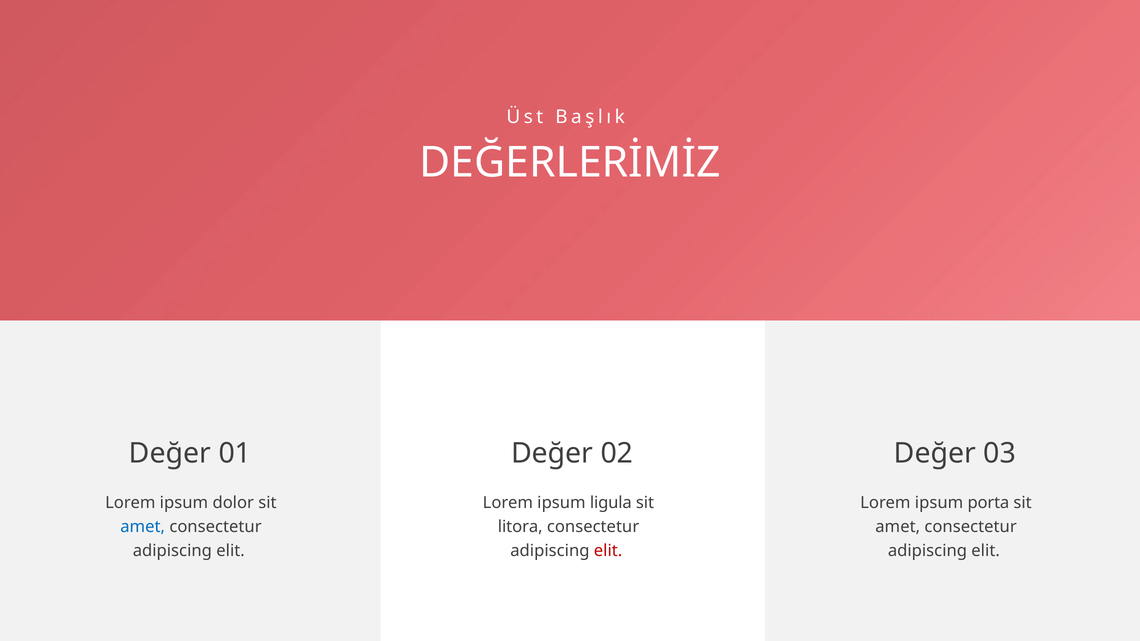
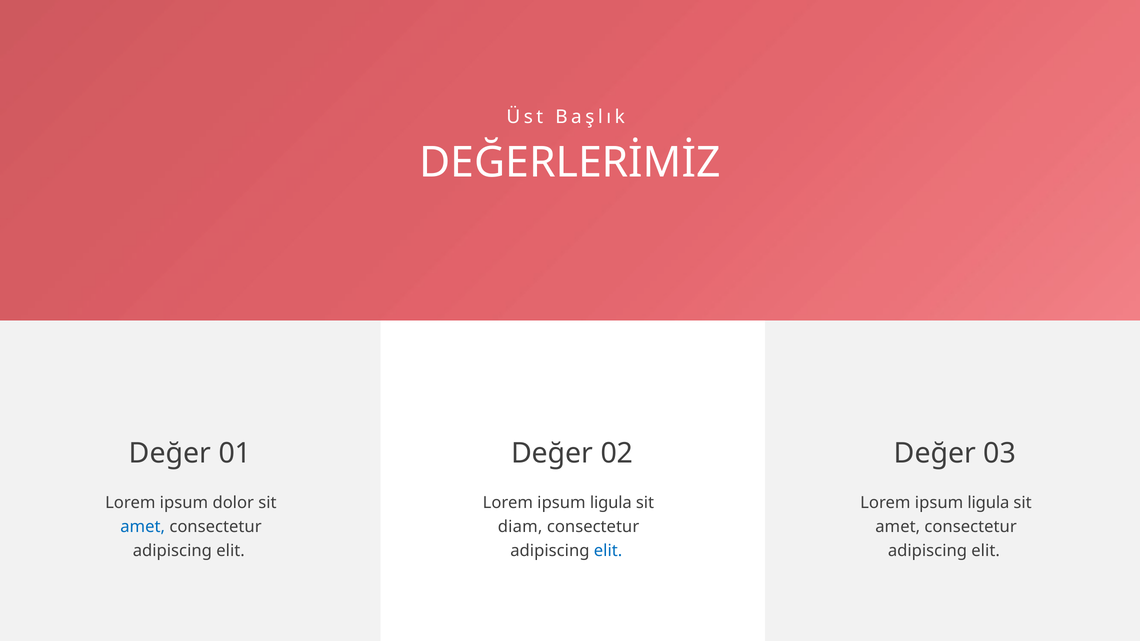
porta at (988, 503): porta -> ligula
litora: litora -> diam
elit at (608, 551) colour: red -> blue
